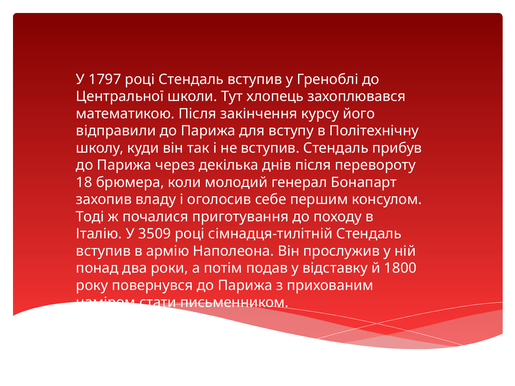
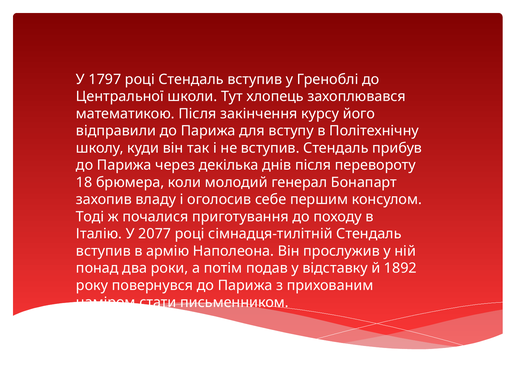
3509: 3509 -> 2077
1800: 1800 -> 1892
